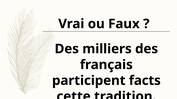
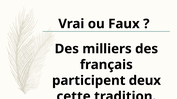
facts: facts -> deux
